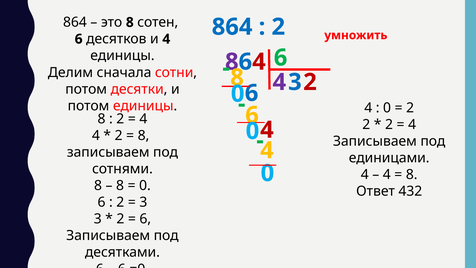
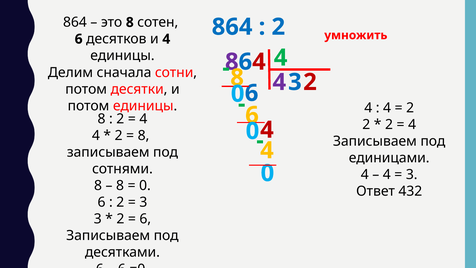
6 at (281, 58): 6 -> 4
0 at (387, 108): 0 -> 4
8 at (412, 175): 8 -> 3
